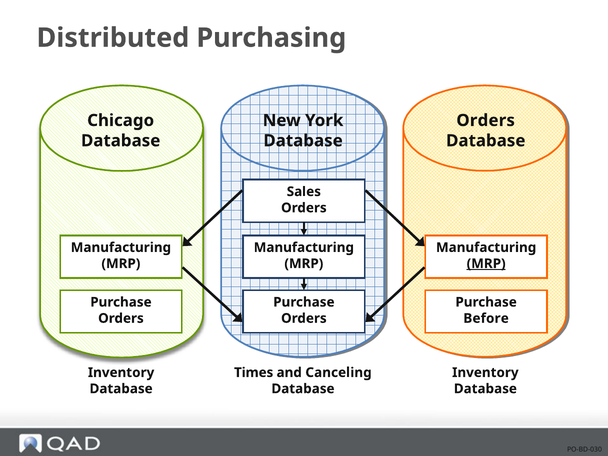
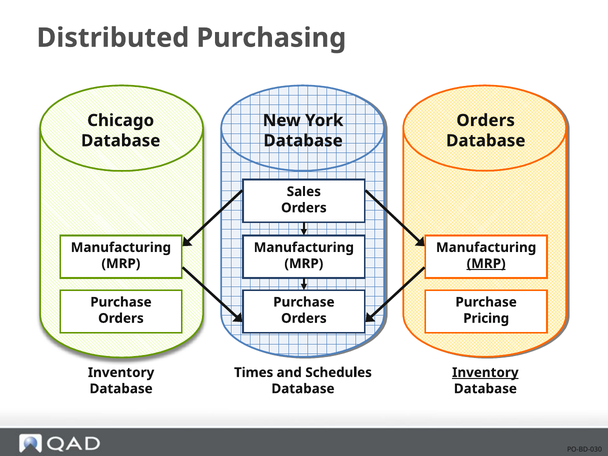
Before: Before -> Pricing
Canceling: Canceling -> Schedules
Inventory at (485, 373) underline: none -> present
